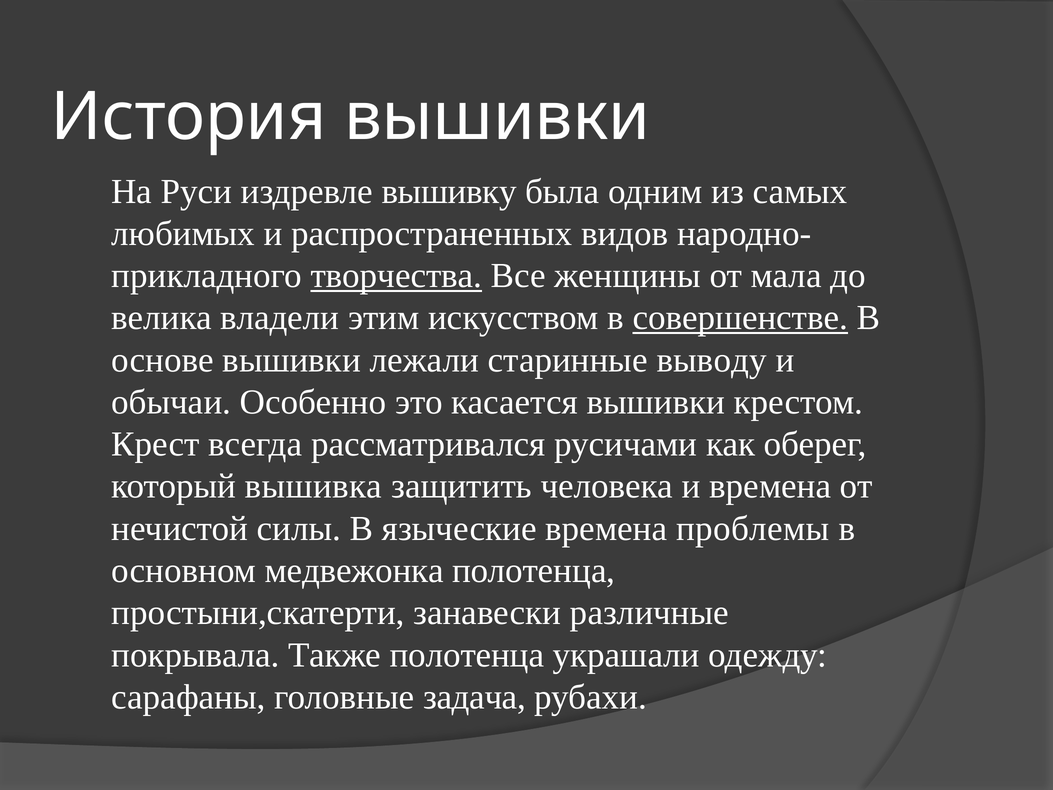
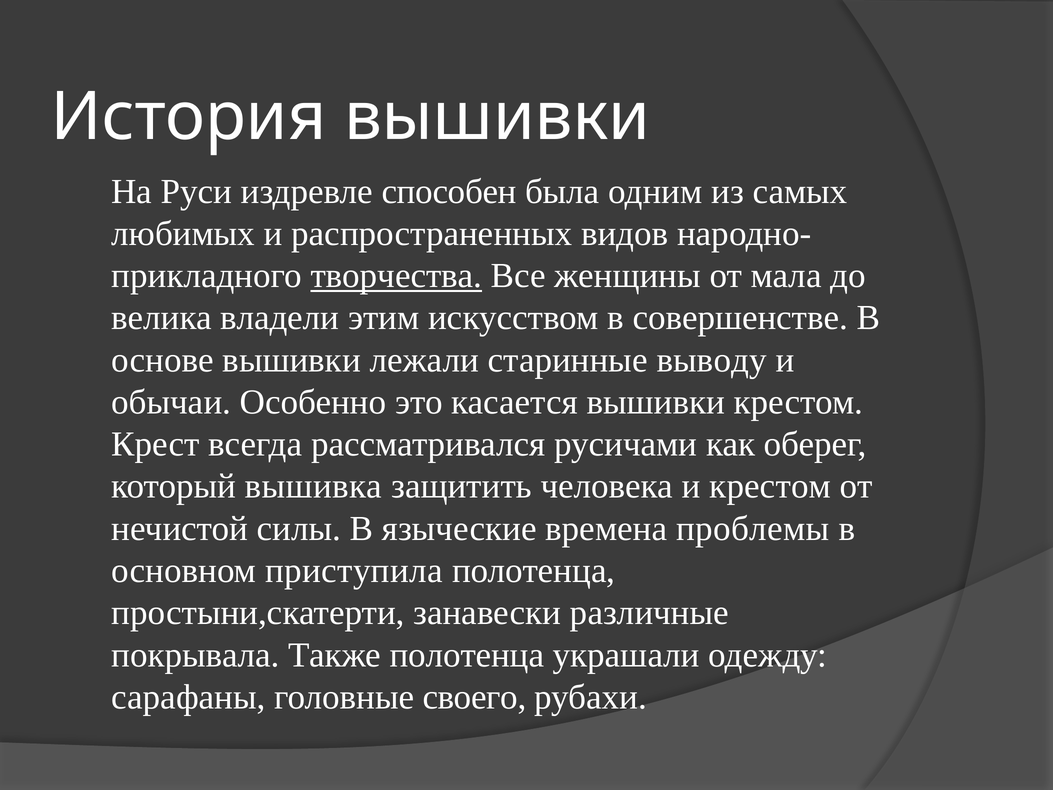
вышивку: вышивку -> способен
совершенстве underline: present -> none
и времена: времена -> крестом
медвежонка: медвежонка -> приступила
задача: задача -> своего
